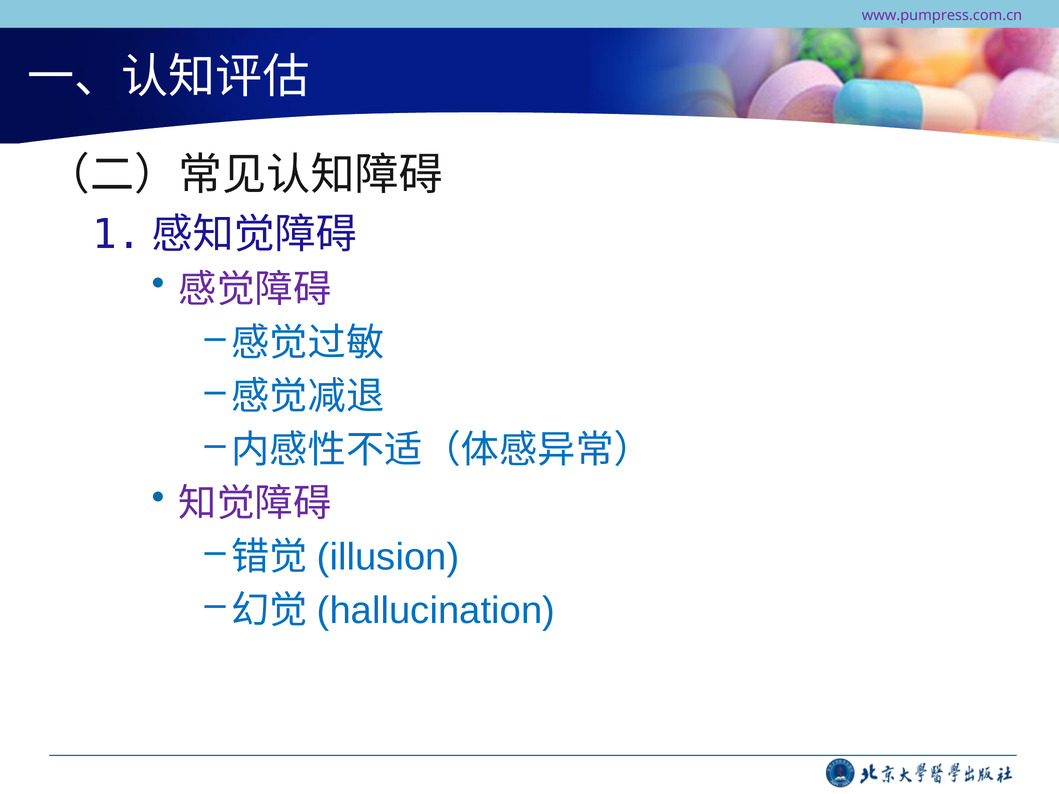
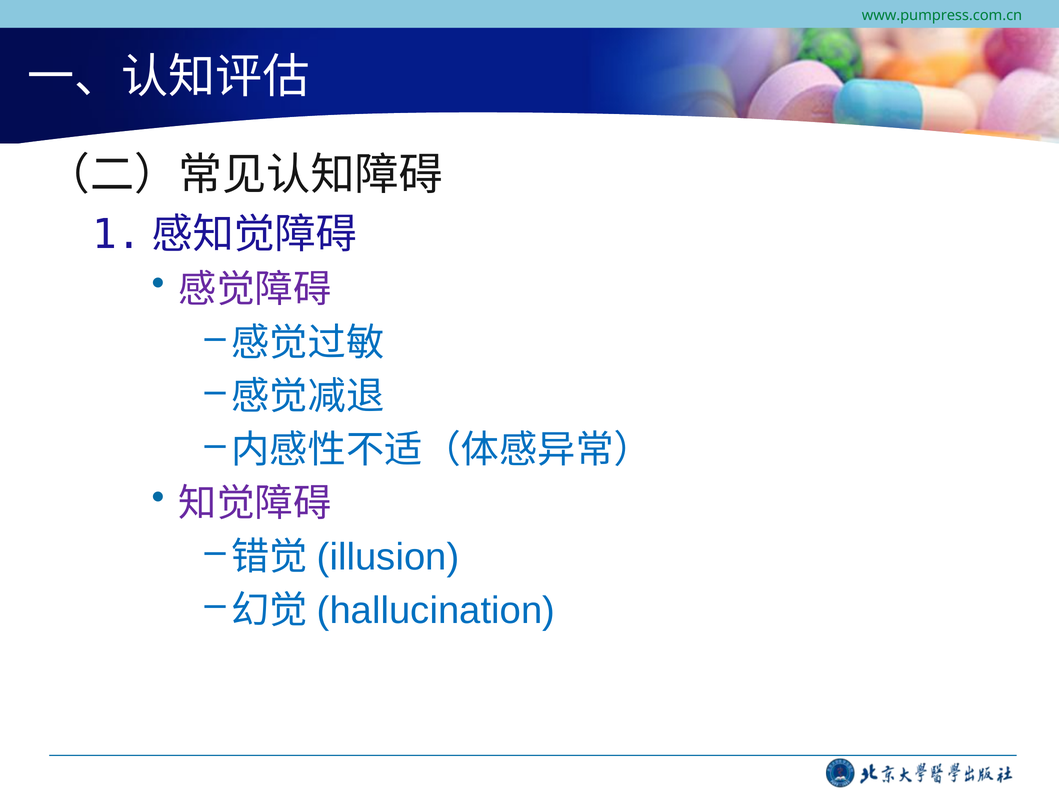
www.pumpress.com.cn colour: purple -> green
